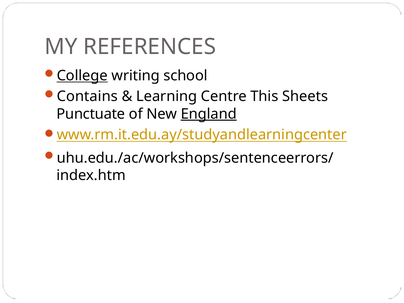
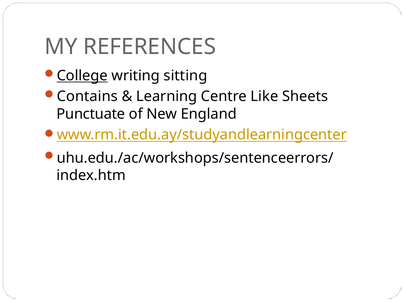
school: school -> sitting
This: This -> Like
England underline: present -> none
